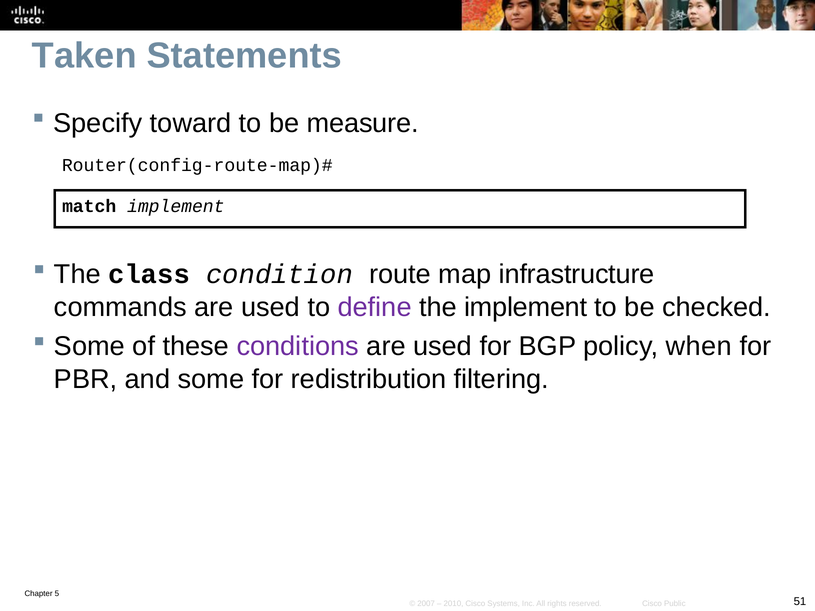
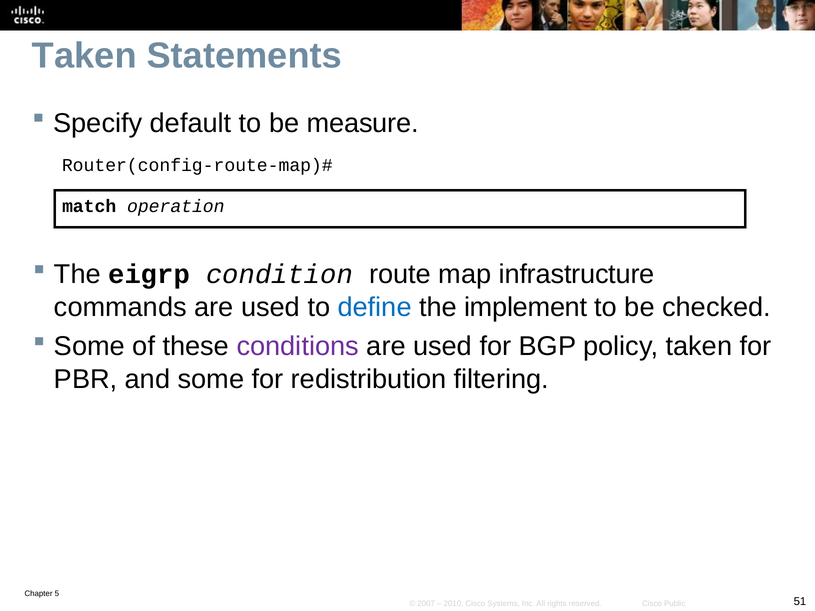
toward: toward -> default
match implement: implement -> operation
class: class -> eigrp
define colour: purple -> blue
policy when: when -> taken
